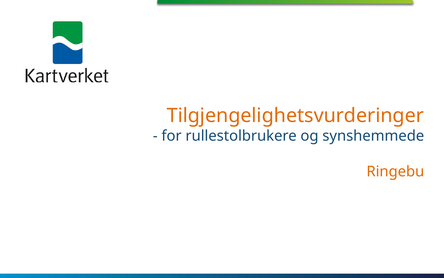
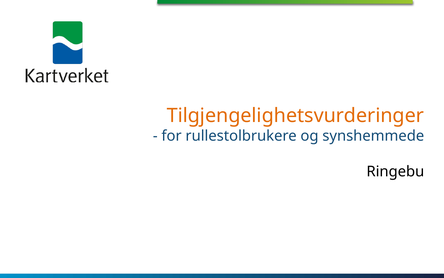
Ringebu colour: orange -> black
